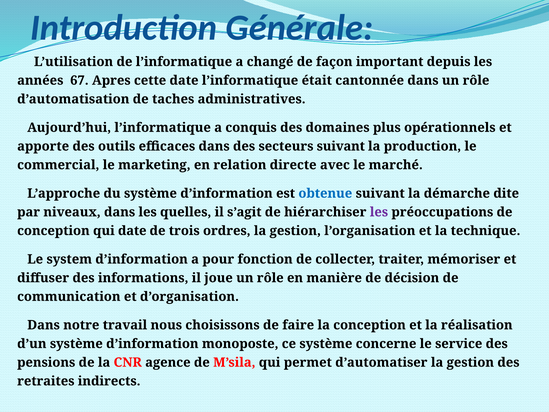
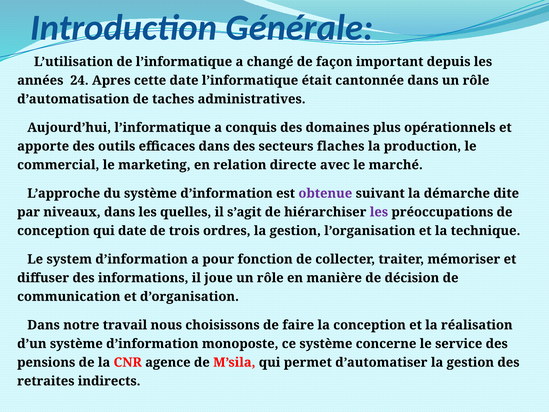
67: 67 -> 24
secteurs suivant: suivant -> flaches
obtenue colour: blue -> purple
